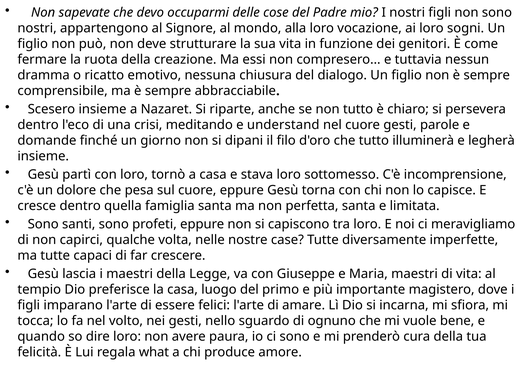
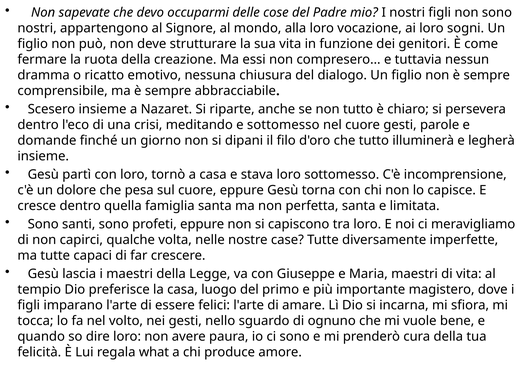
e understand: understand -> sottomesso
